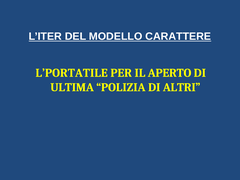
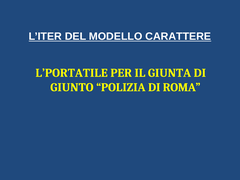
APERTO: APERTO -> GIUNTA
ULTIMA: ULTIMA -> GIUNTO
ALTRI: ALTRI -> ROMA
